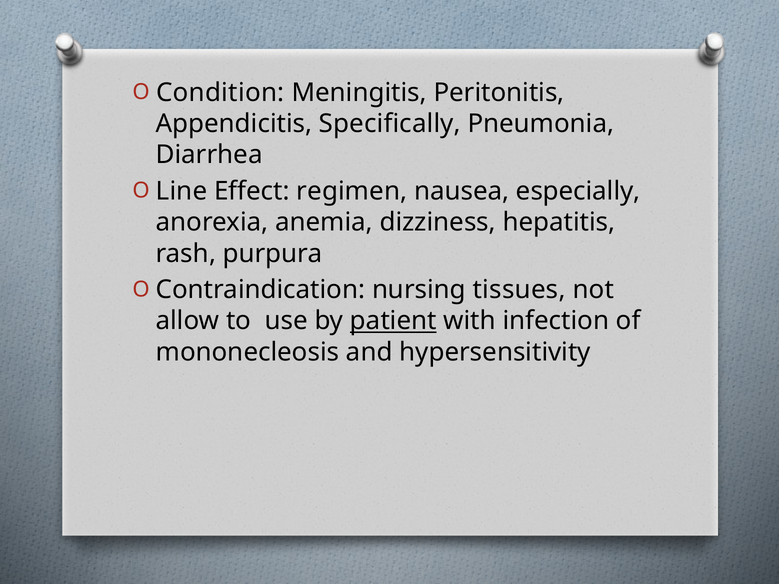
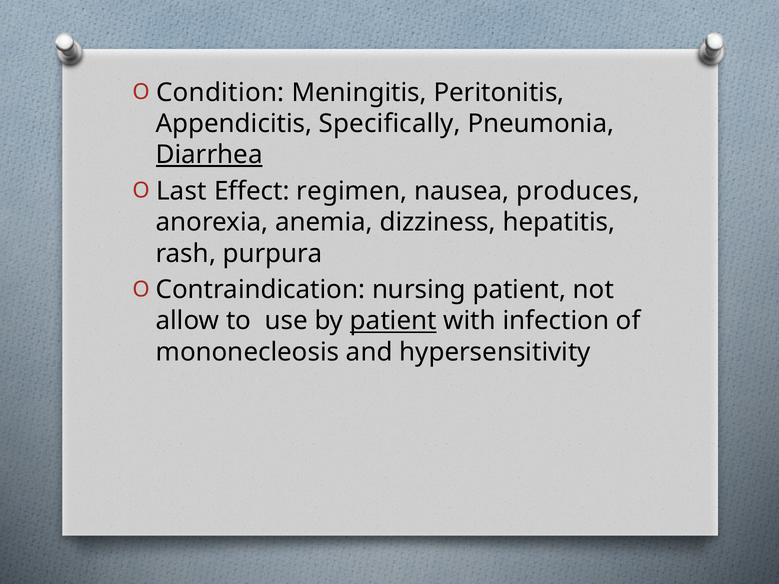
Diarrhea underline: none -> present
Line: Line -> Last
especially: especially -> produces
nursing tissues: tissues -> patient
